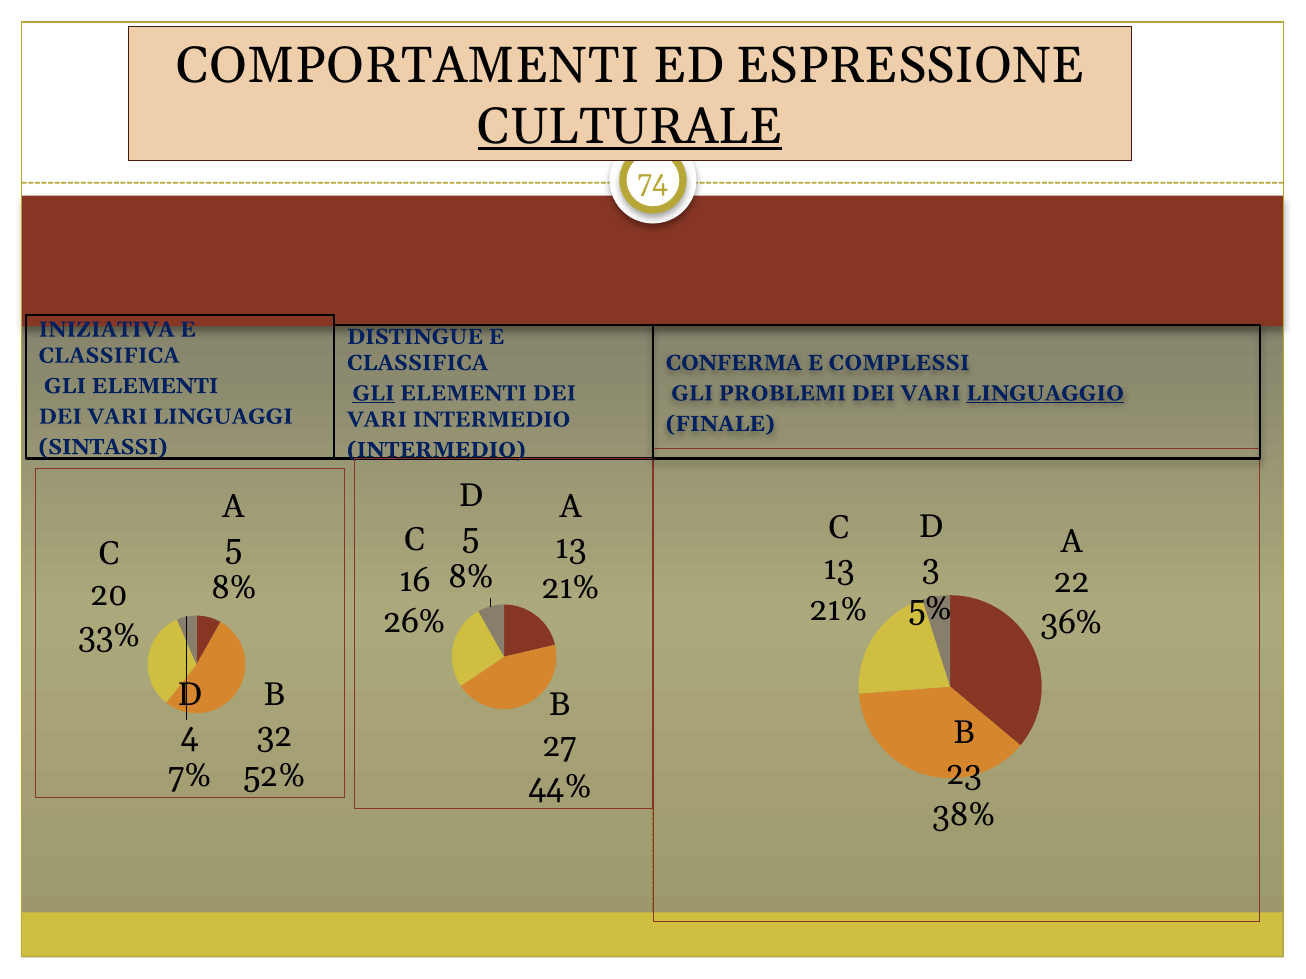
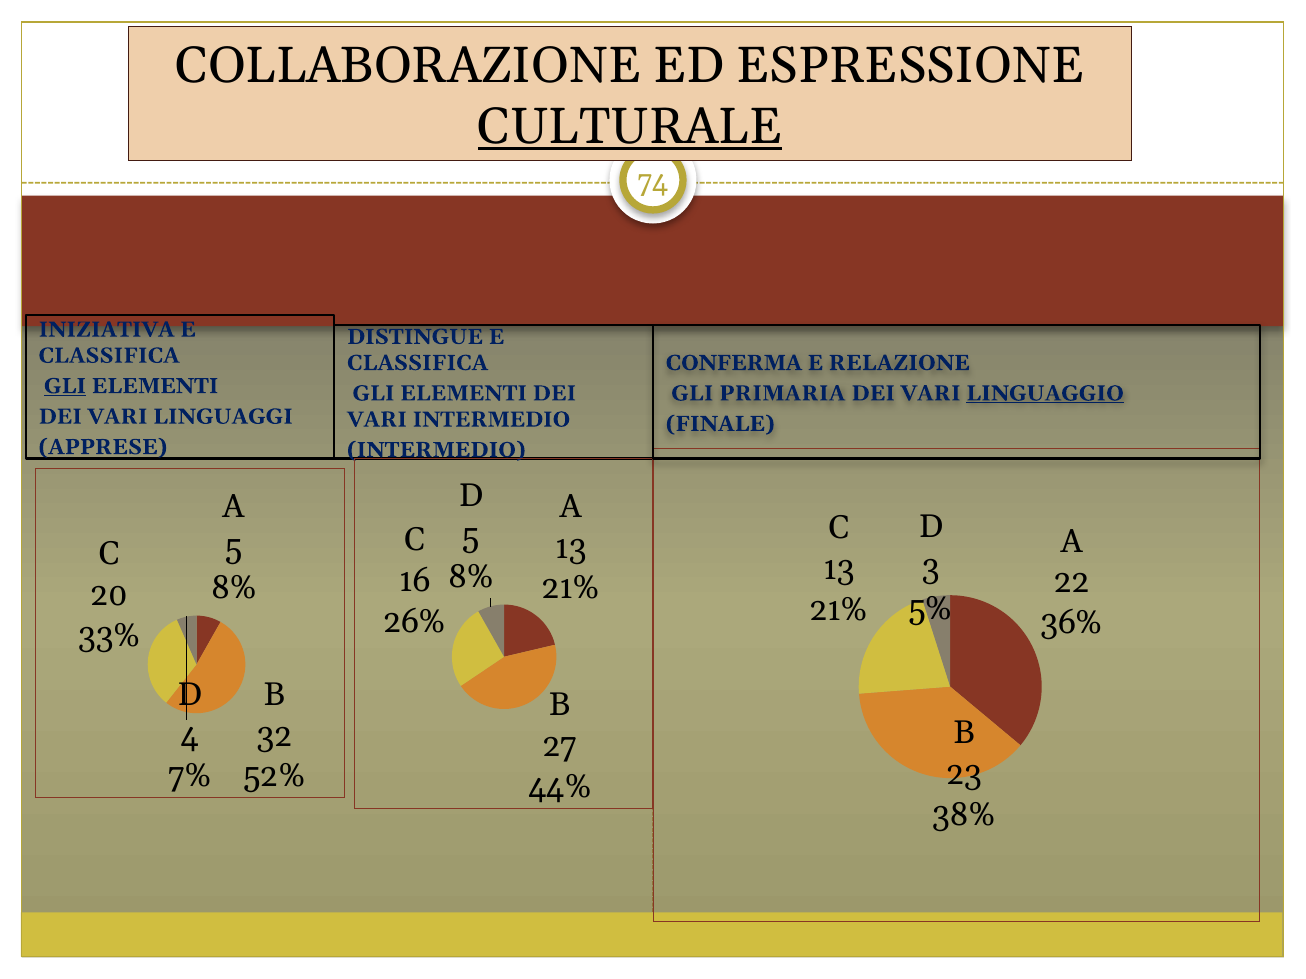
COMPORTAMENTI: COMPORTAMENTI -> COLLABORAZIONE
COMPLESSI: COMPLESSI -> RELAZIONE
GLI at (65, 386) underline: none -> present
GLI at (374, 394) underline: present -> none
PROBLEMI: PROBLEMI -> PRIMARIA
SINTASSI: SINTASSI -> APPRESE
